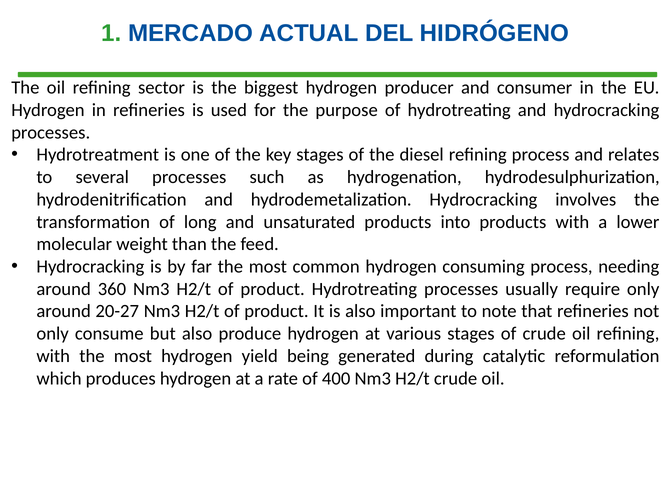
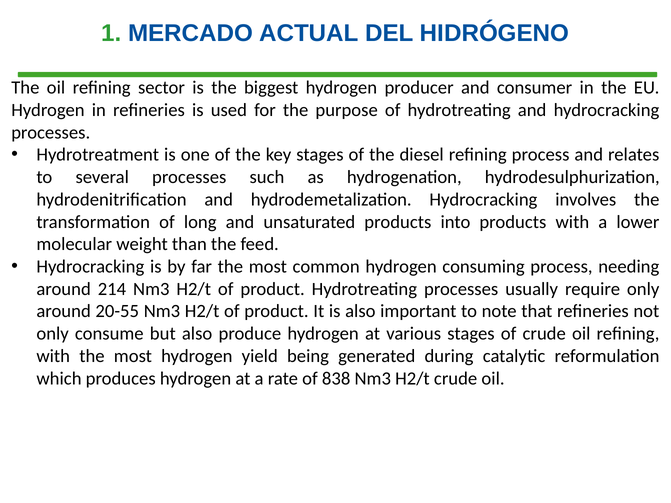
360: 360 -> 214
20-27: 20-27 -> 20-55
400: 400 -> 838
